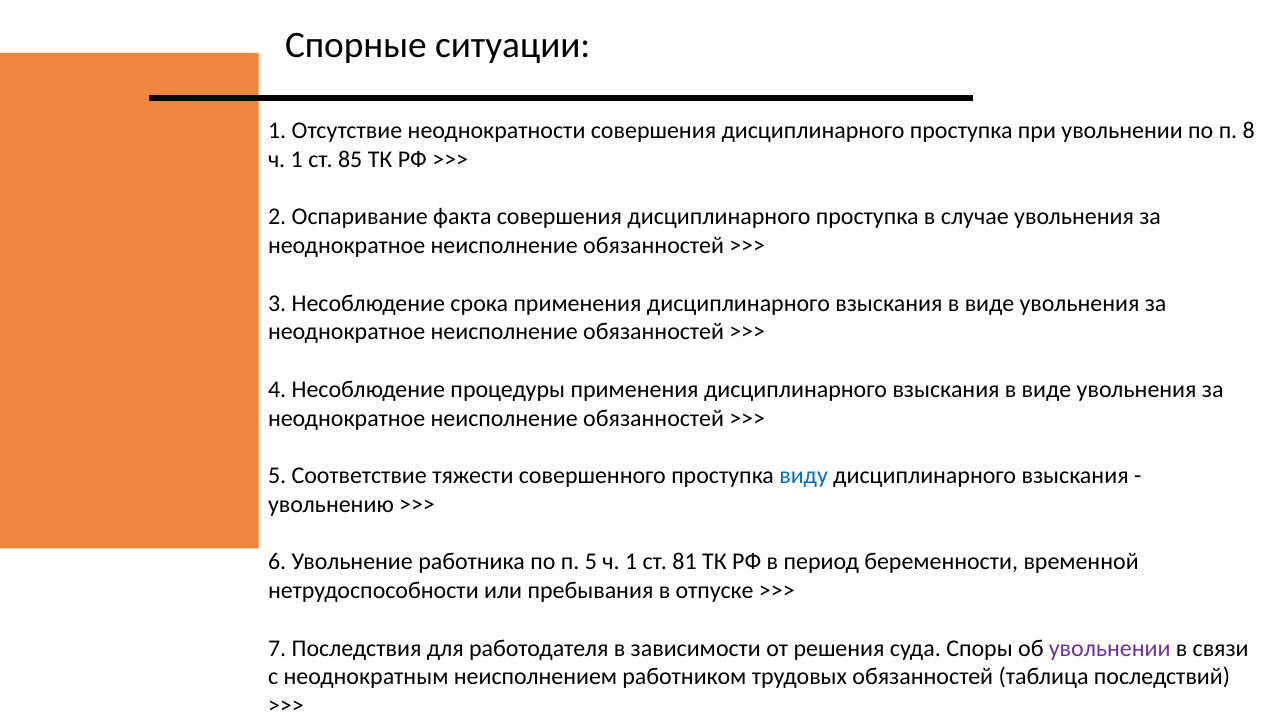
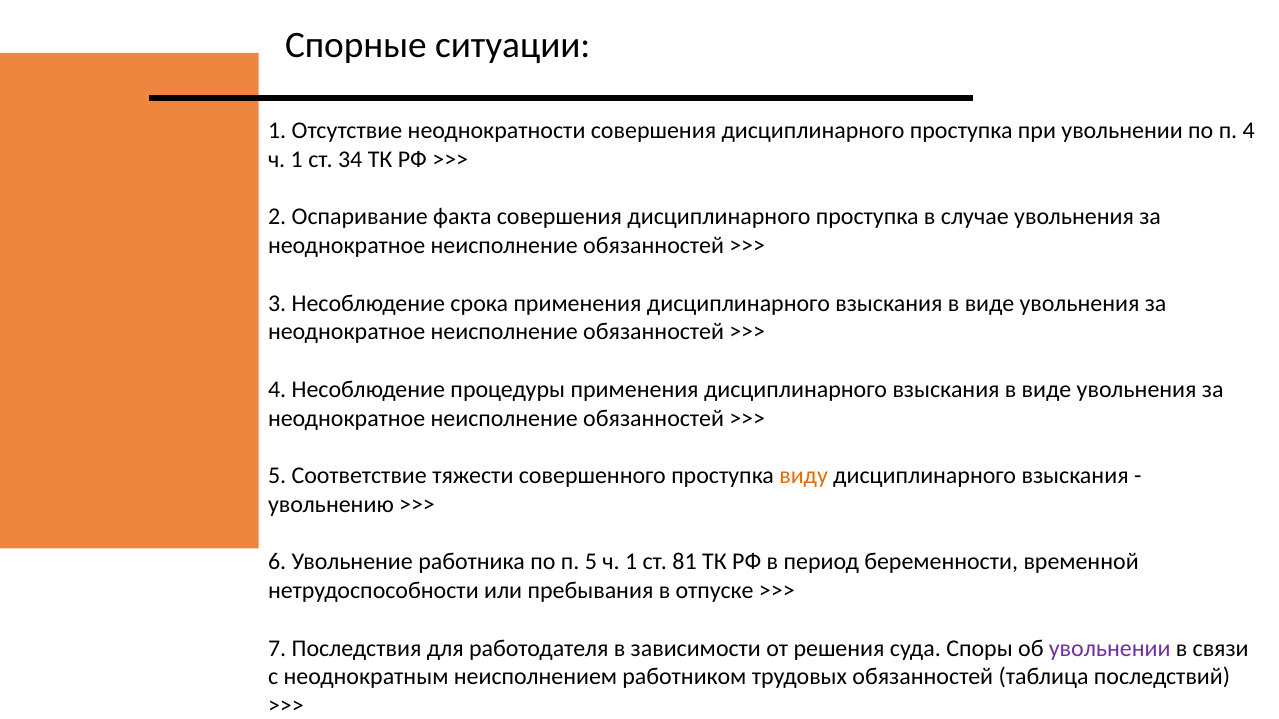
п 8: 8 -> 4
85: 85 -> 34
виду colour: blue -> orange
